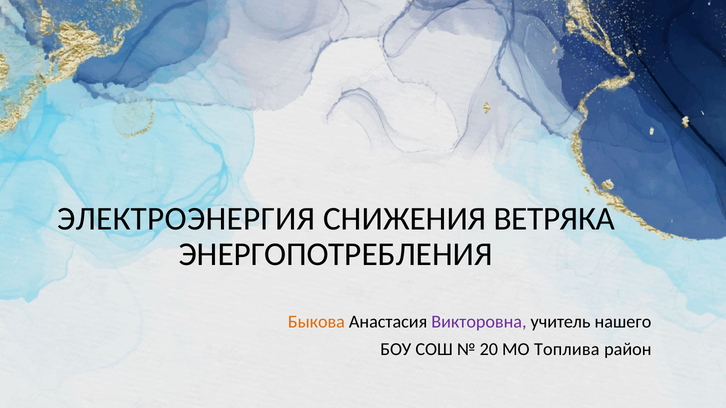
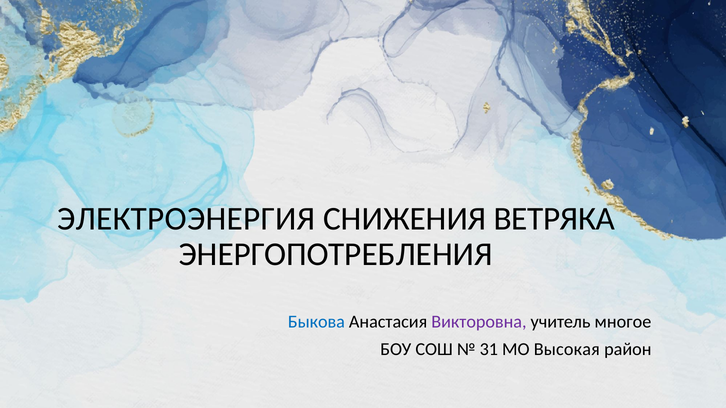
Быкова colour: orange -> blue
нашего: нашего -> многое
20: 20 -> 31
Топлива: Топлива -> Высокая
